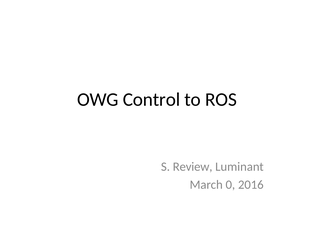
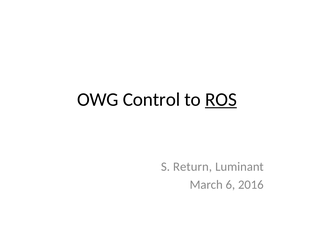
ROS underline: none -> present
Review: Review -> Return
0: 0 -> 6
